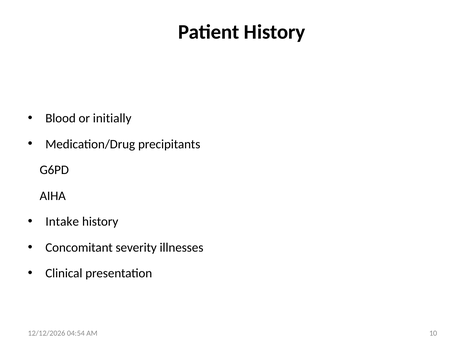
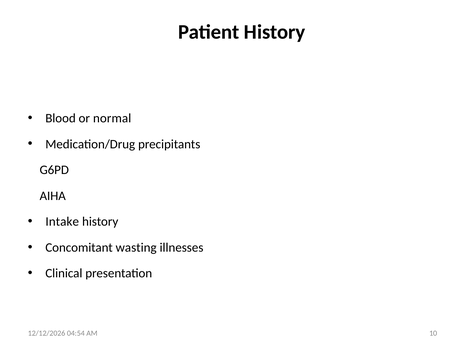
initially: initially -> normal
severity: severity -> wasting
